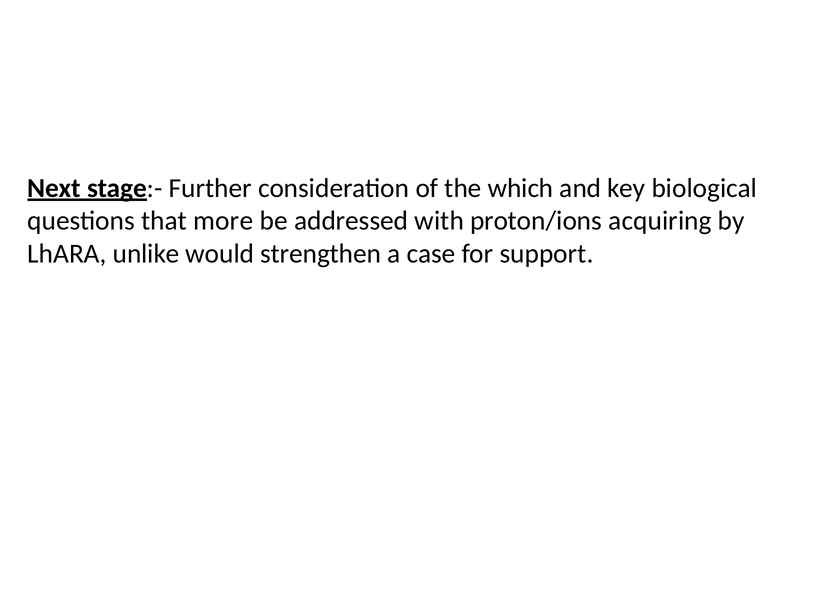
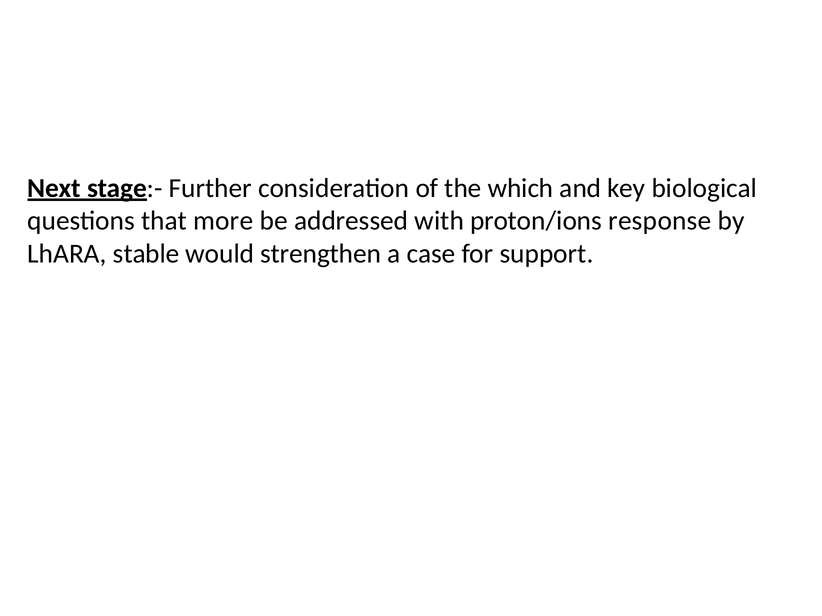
acquiring: acquiring -> response
unlike: unlike -> stable
